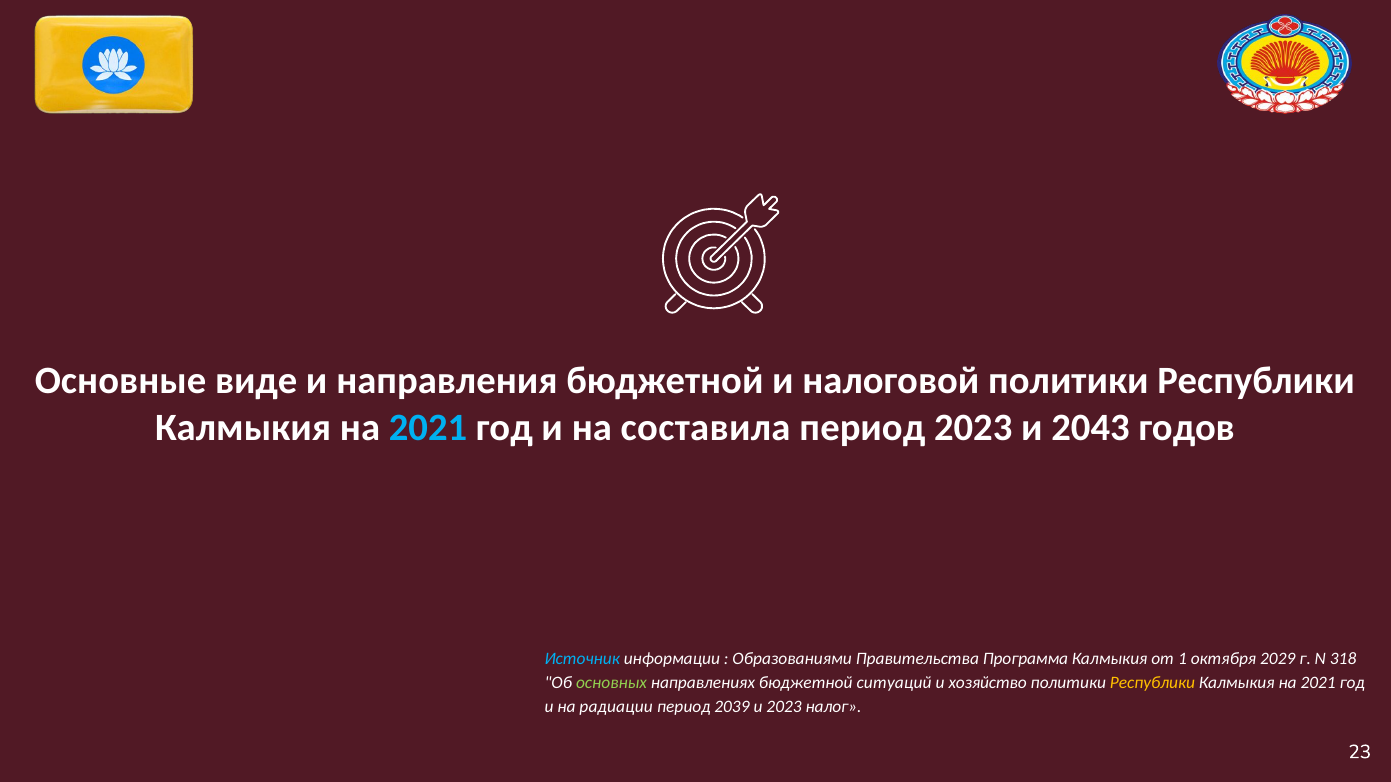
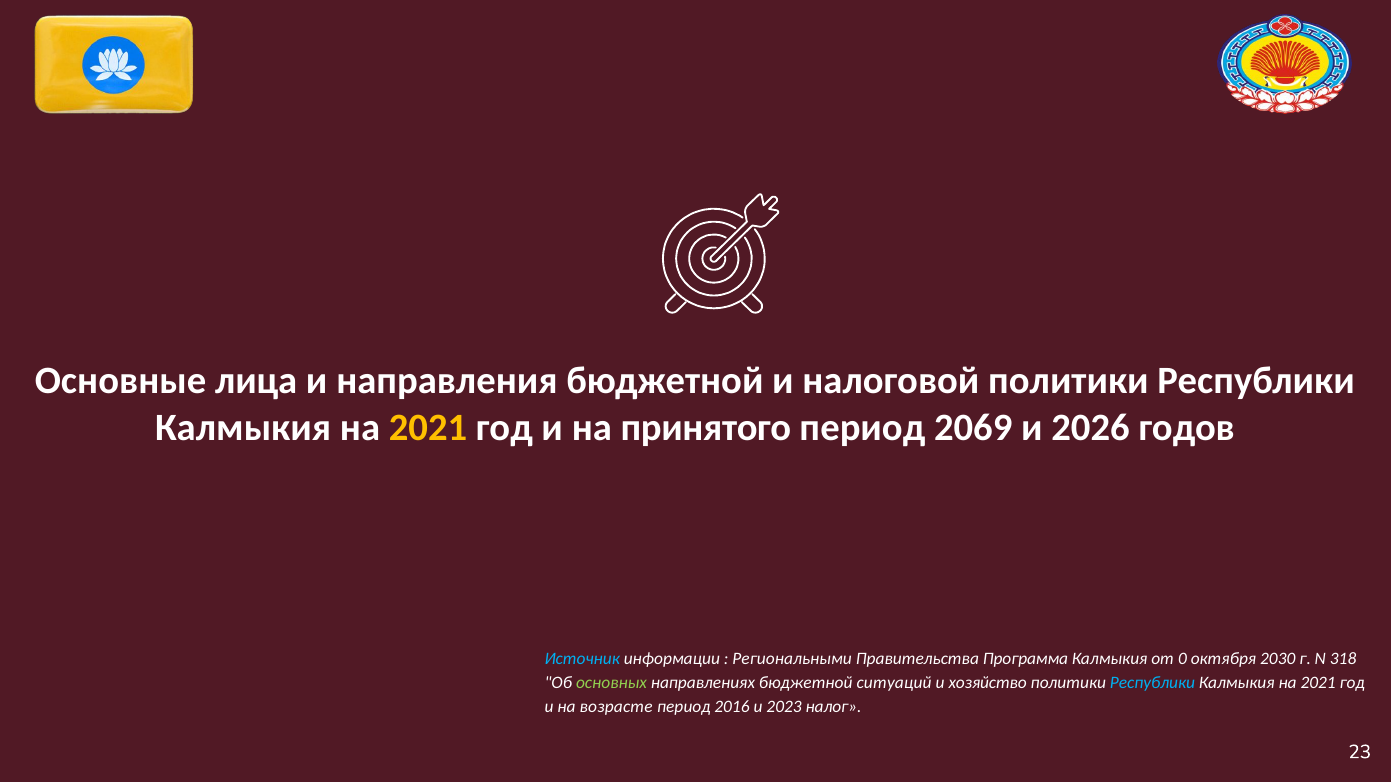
виде: виде -> лица
2021 at (428, 428) colour: light blue -> yellow
составила: составила -> принятого
период 2023: 2023 -> 2069
2043: 2043 -> 2026
Образованиями: Образованиями -> Региональными
1: 1 -> 0
2029: 2029 -> 2030
Республики at (1152, 683) colour: yellow -> light blue
радиации: радиации -> возрасте
2039: 2039 -> 2016
